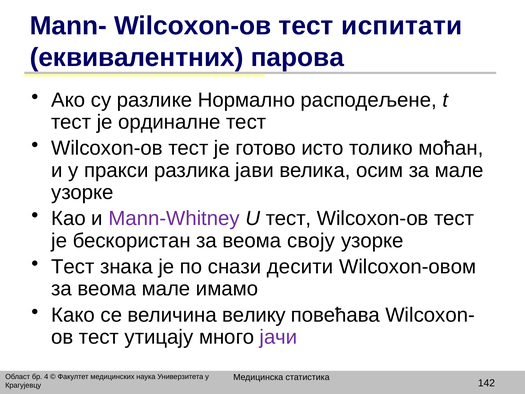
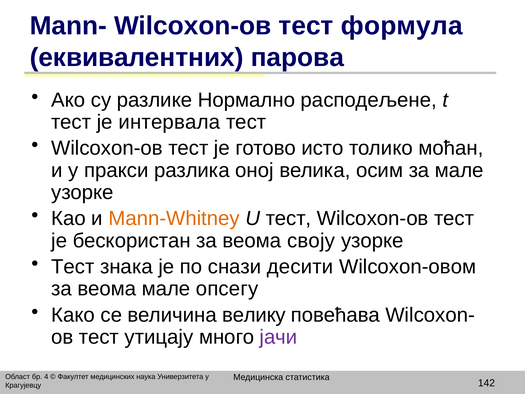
испитати: испитати -> формула
ординалне: ординалне -> интервала
јави: јави -> оној
Мann-Whitney colour: purple -> orange
имамо: имамо -> опсегу
